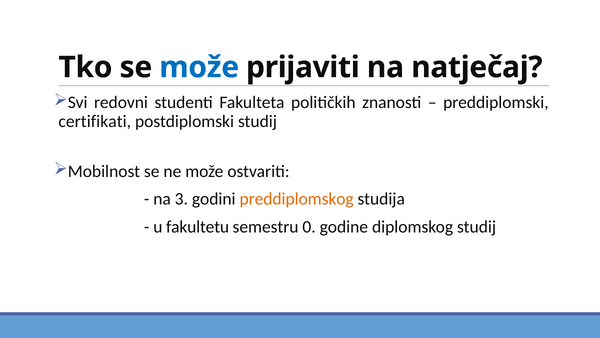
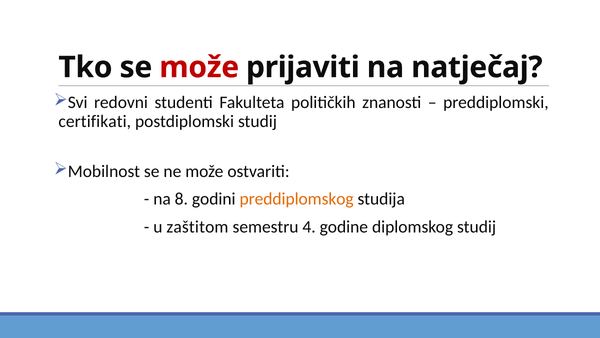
može at (199, 67) colour: blue -> red
3: 3 -> 8
fakultetu: fakultetu -> zaštitom
0: 0 -> 4
